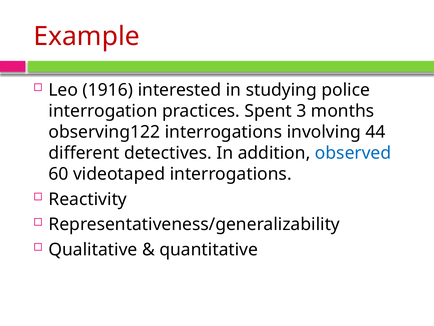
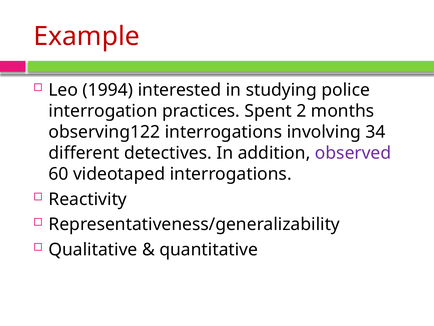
1916: 1916 -> 1994
3: 3 -> 2
44: 44 -> 34
observed colour: blue -> purple
